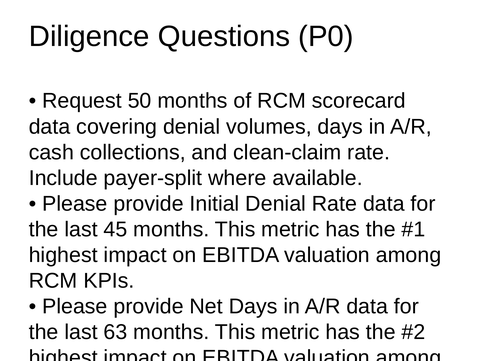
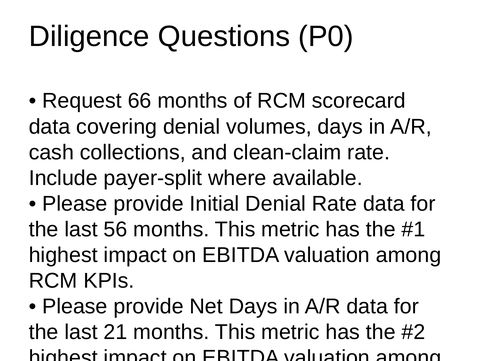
50: 50 -> 66
45: 45 -> 56
63: 63 -> 21
